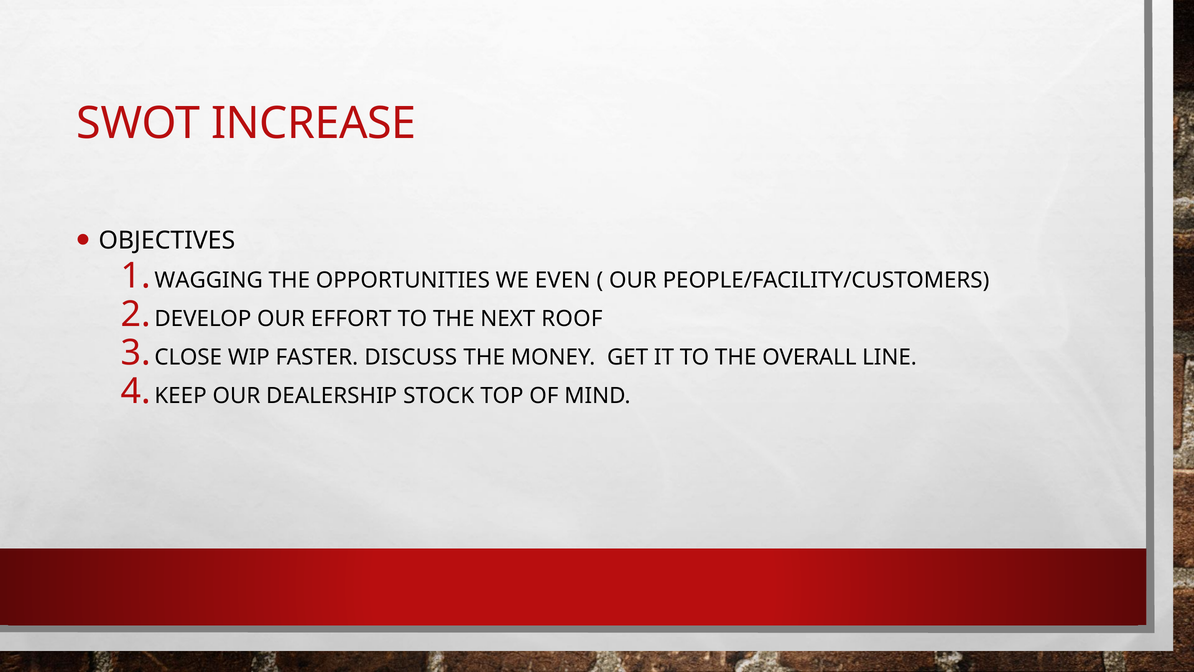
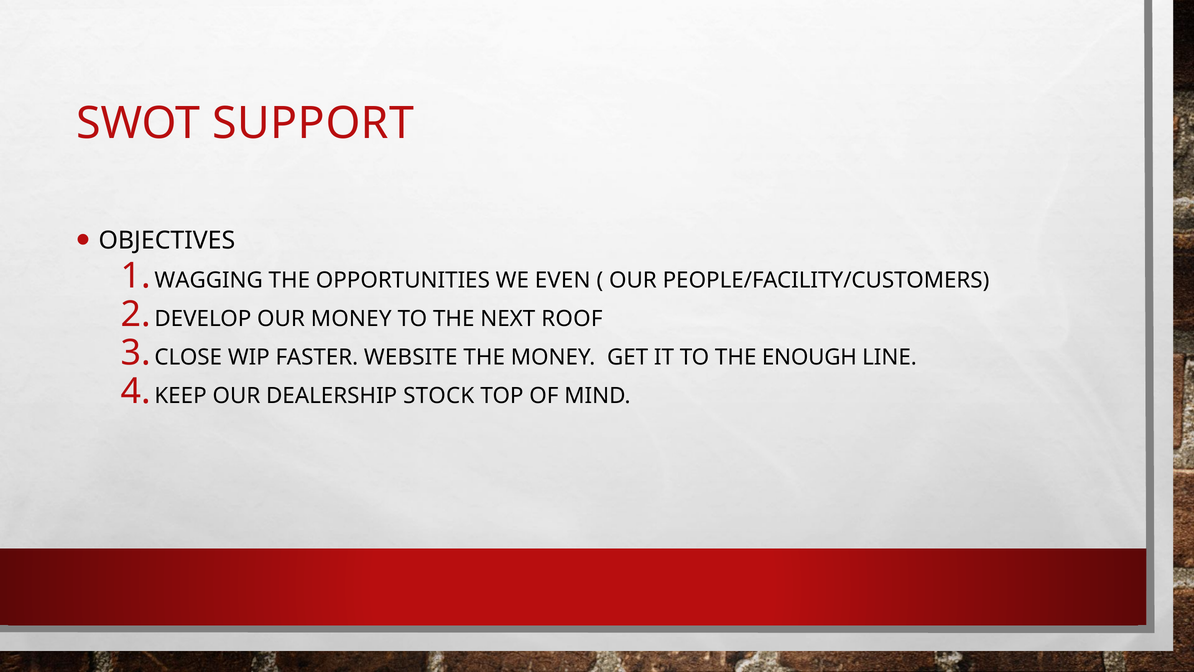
INCREASE: INCREASE -> SUPPORT
OUR EFFORT: EFFORT -> MONEY
DISCUSS: DISCUSS -> WEBSITE
OVERALL: OVERALL -> ENOUGH
